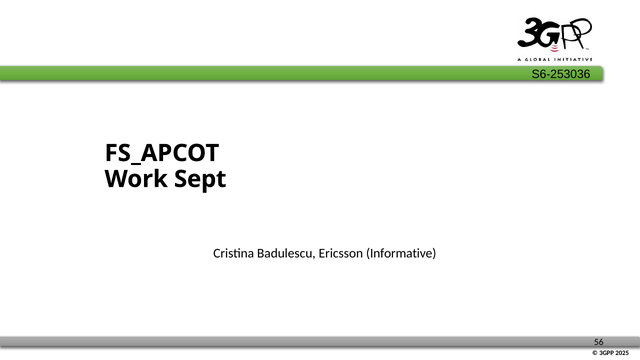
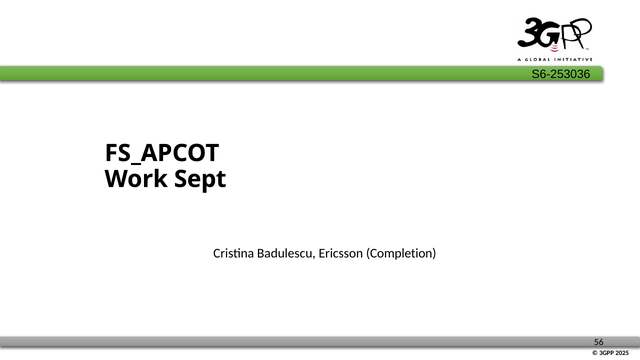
Informative: Informative -> Completion
